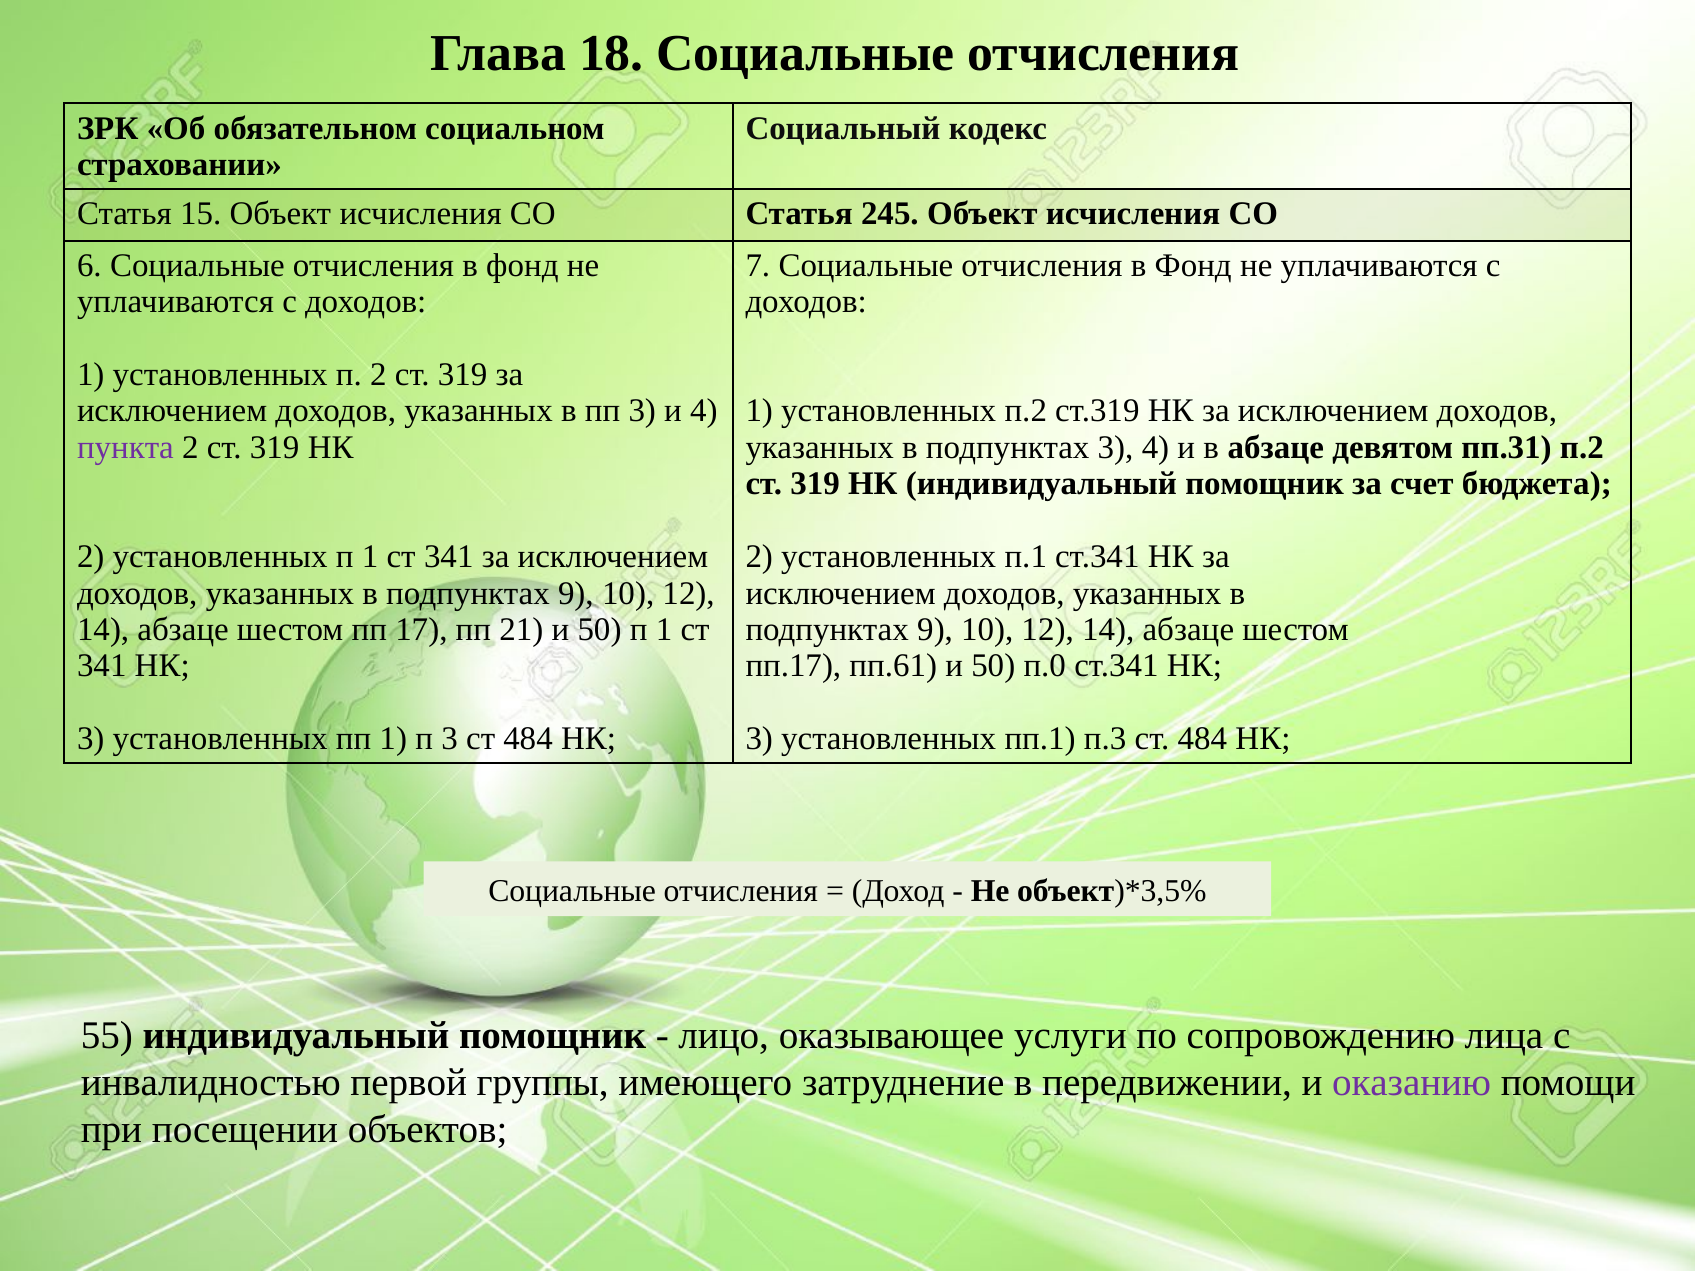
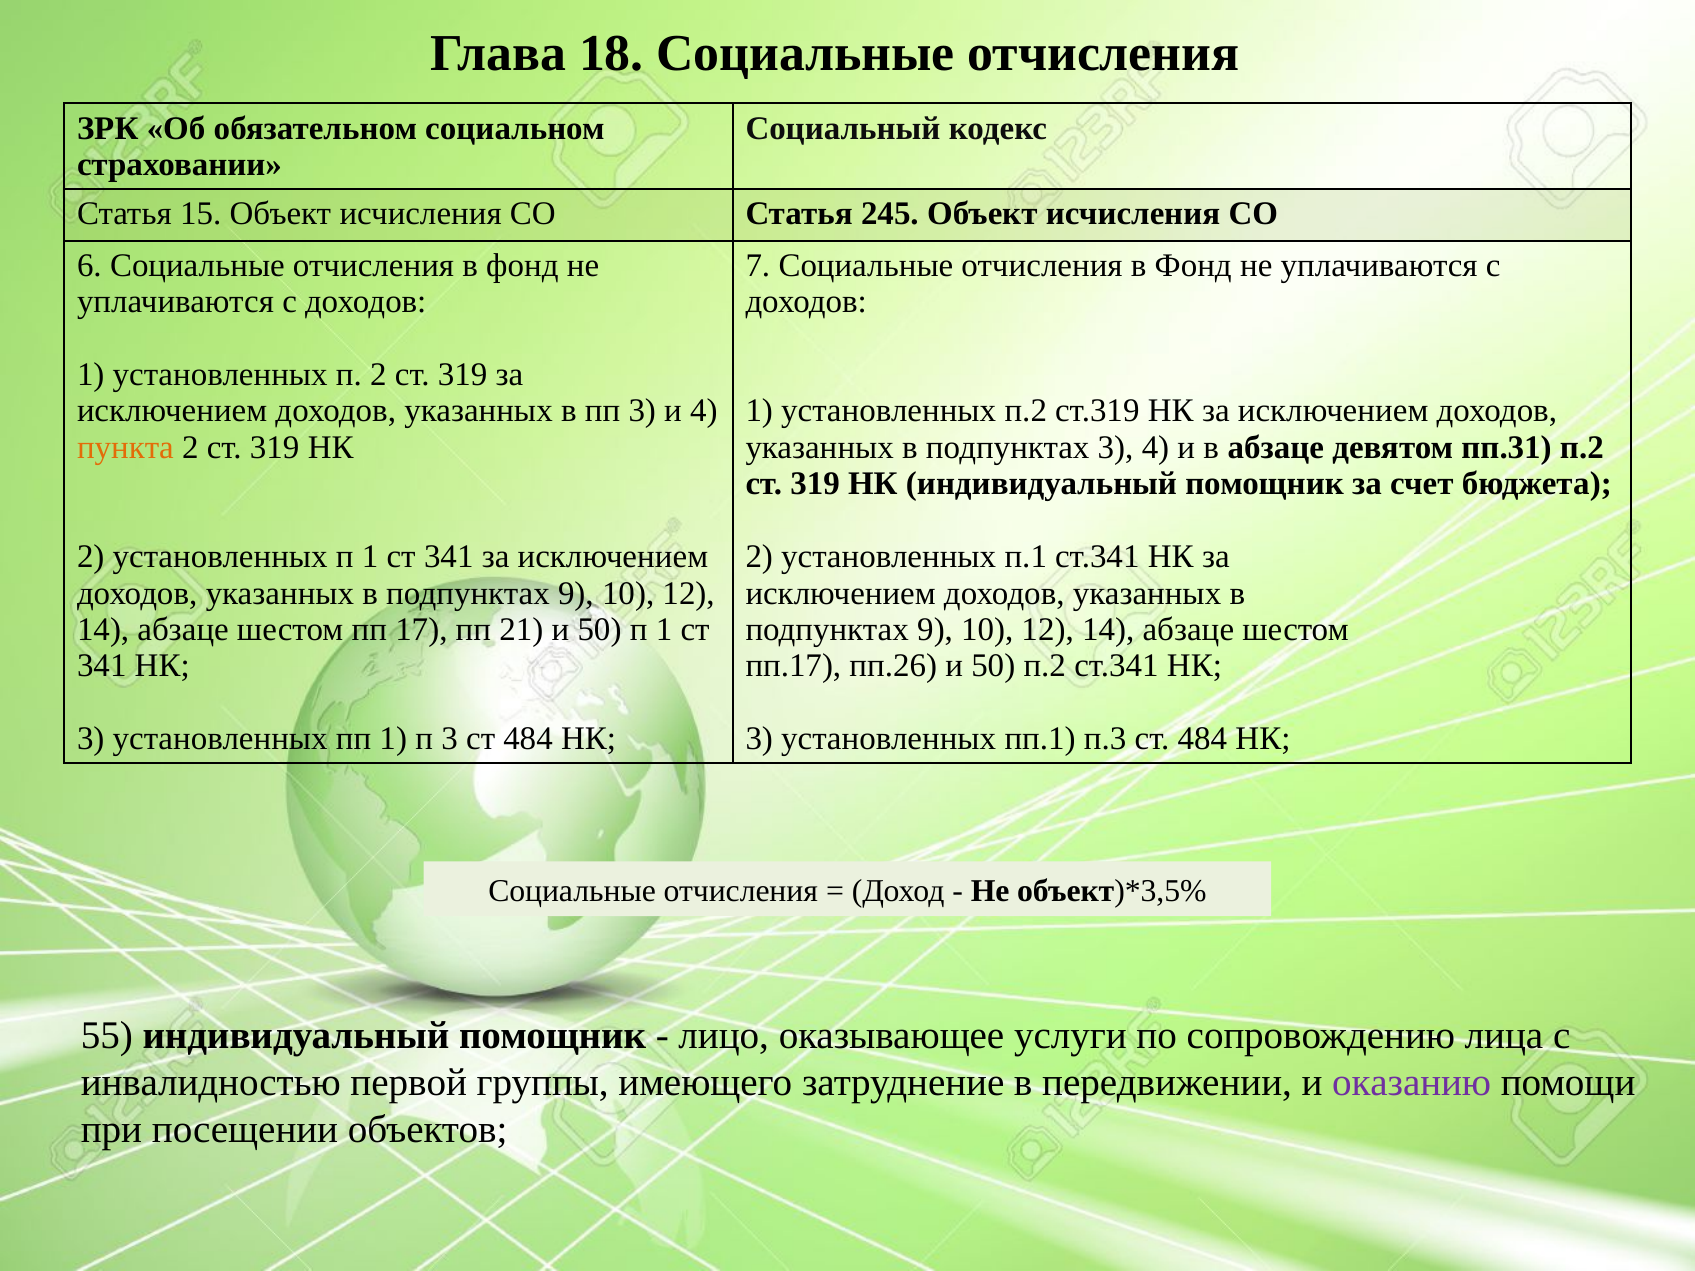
пункта colour: purple -> orange
пп.61: пп.61 -> пп.26
50 п.0: п.0 -> п.2
